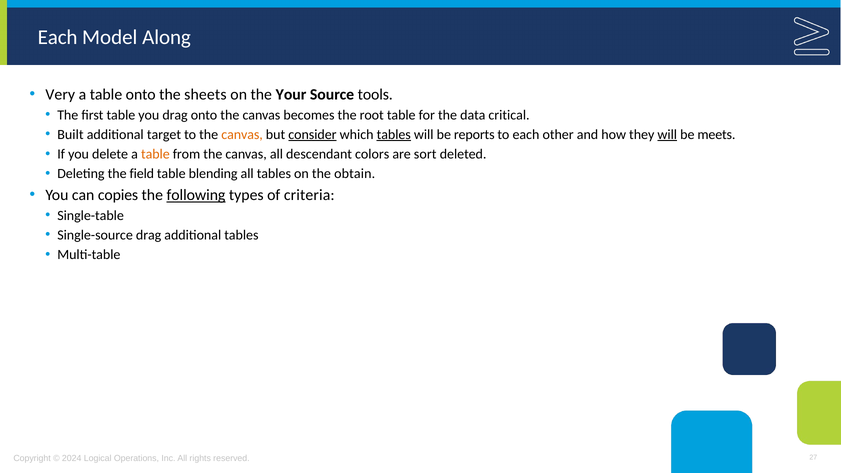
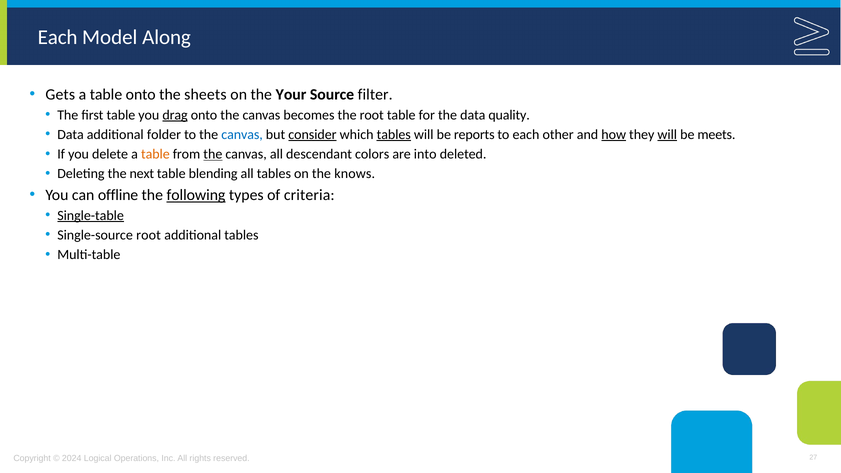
Very: Very -> Gets
tools: tools -> filter
drag at (175, 115) underline: none -> present
critical: critical -> quality
Built at (70, 135): Built -> Data
target: target -> folder
canvas at (242, 135) colour: orange -> blue
how underline: none -> present
the at (213, 154) underline: none -> present
sort: sort -> into
field: field -> next
obtain: obtain -> knows
copies: copies -> offline
Single-table underline: none -> present
Single-source drag: drag -> root
